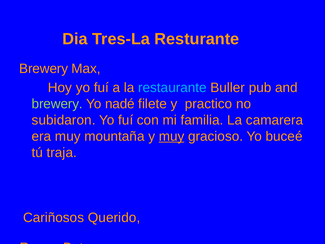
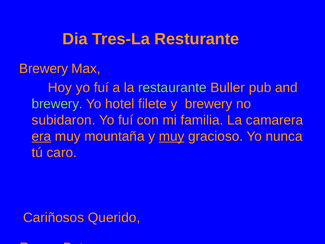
restaurante colour: light blue -> light green
nadé: nadé -> hotel
y practico: practico -> brewery
era underline: none -> present
buceé: buceé -> nunca
traja: traja -> caro
